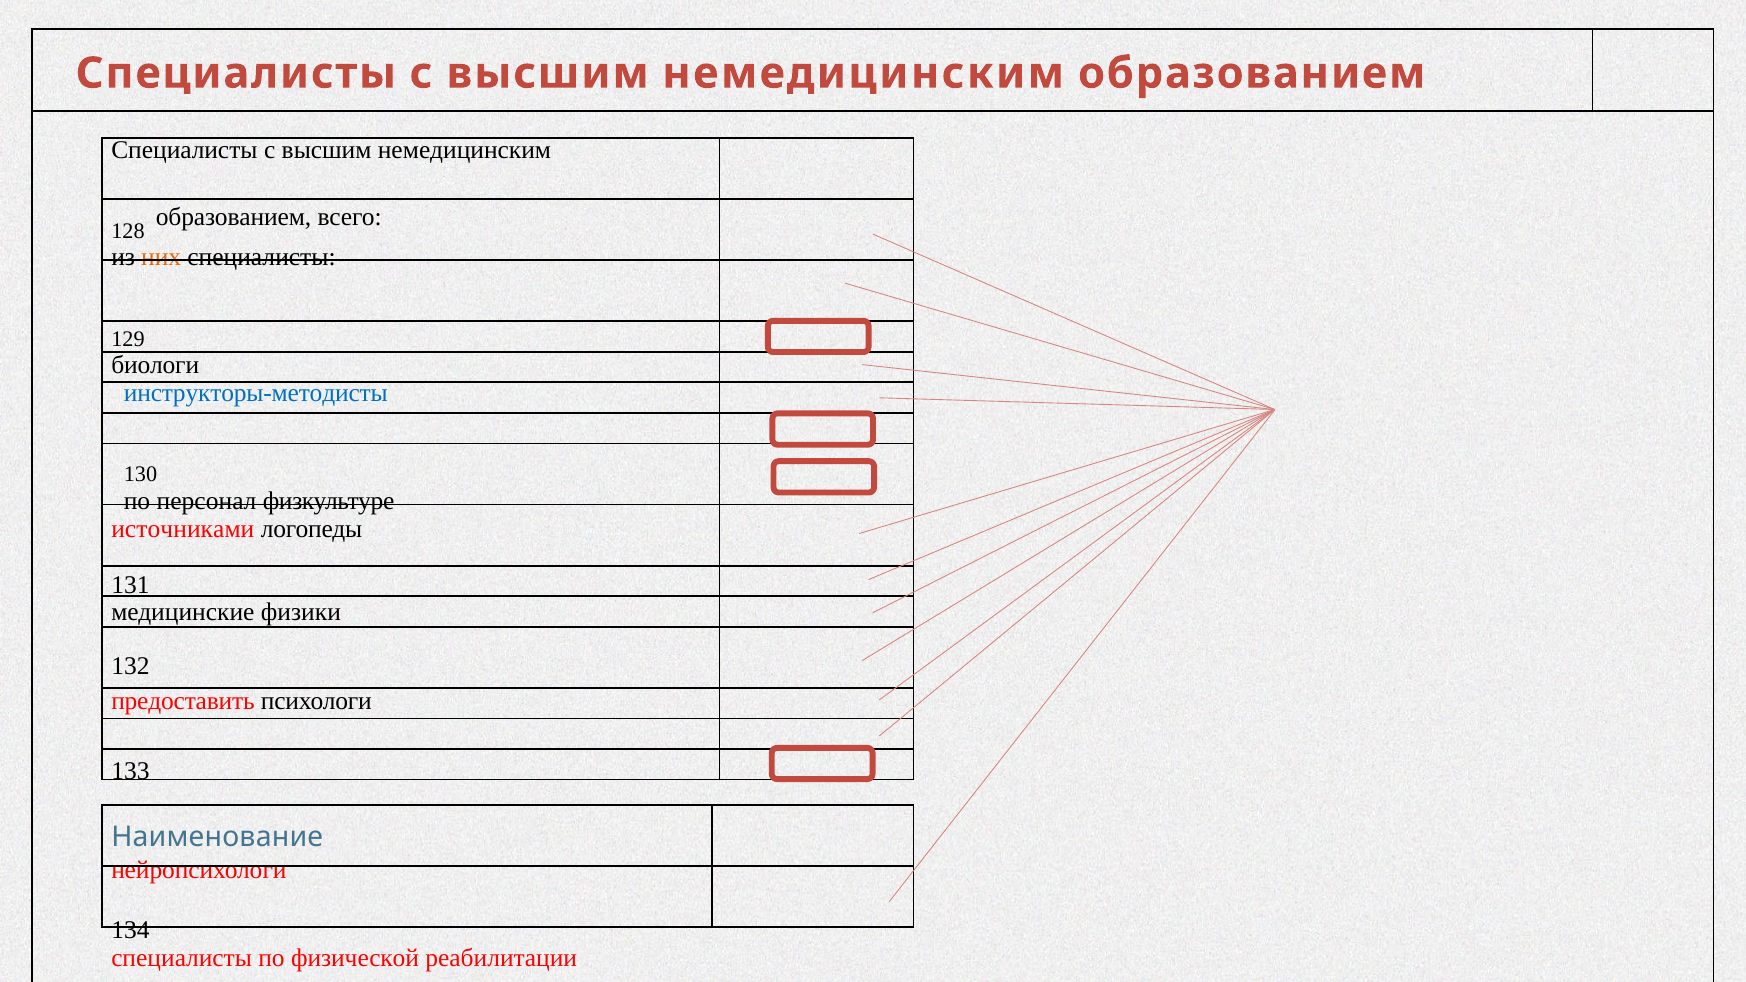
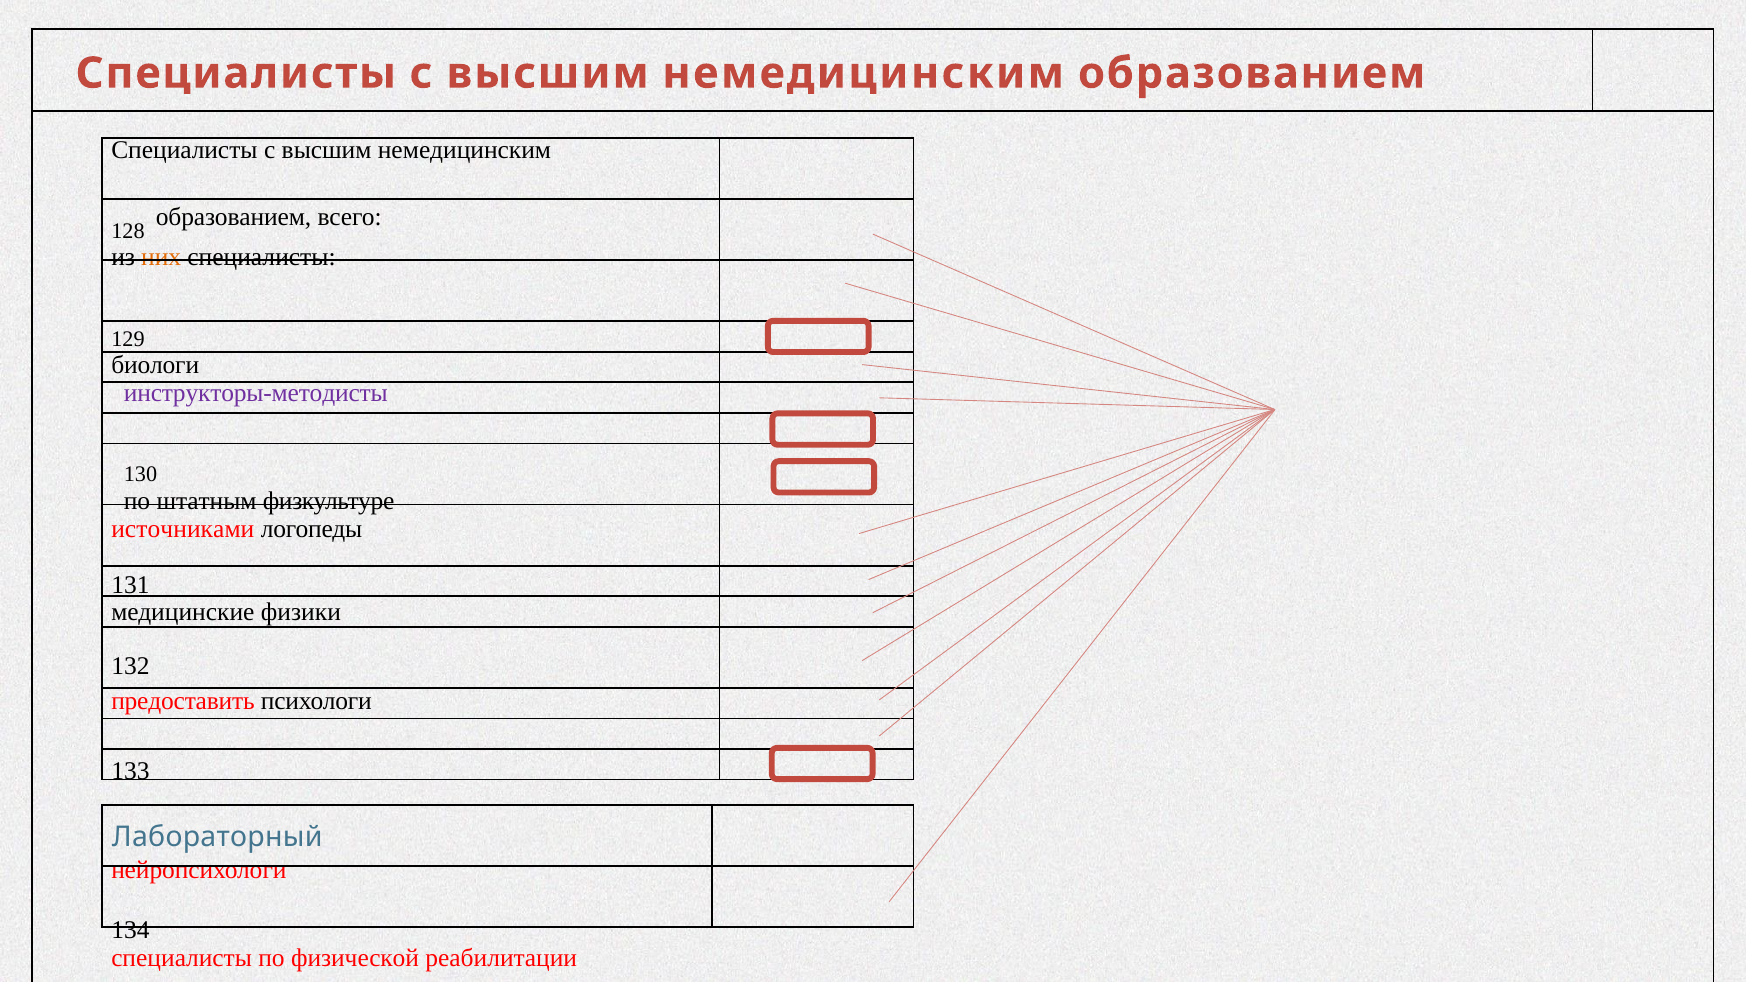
инструкторы-методисты colour: blue -> purple
персонал: персонал -> штатным
Наименование: Наименование -> Лабораторный
